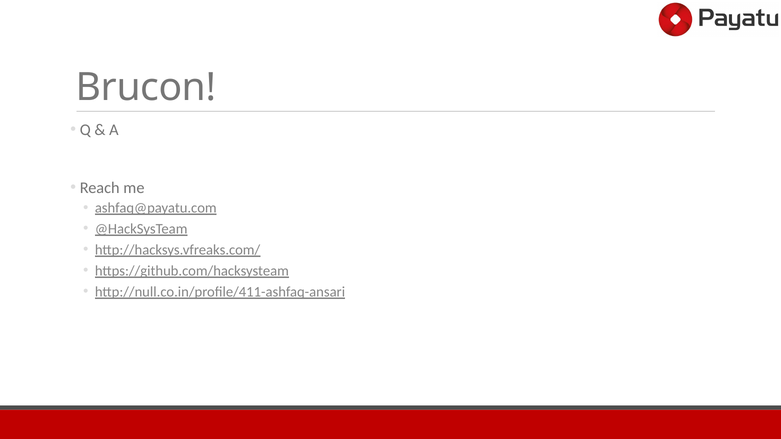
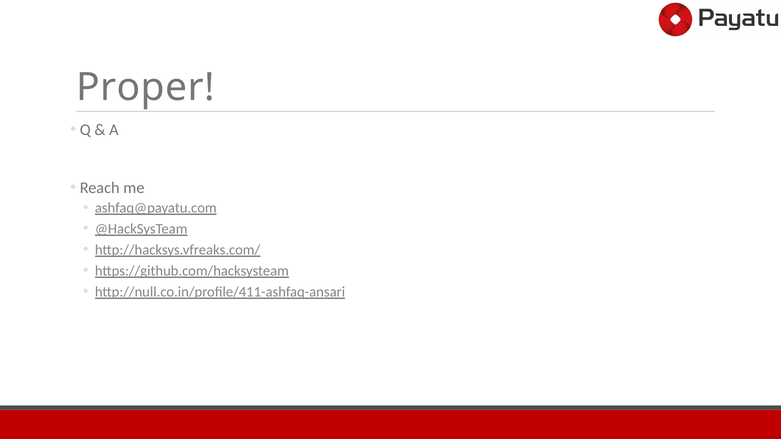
Brucon: Brucon -> Proper
